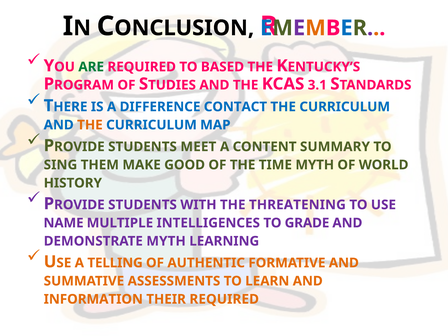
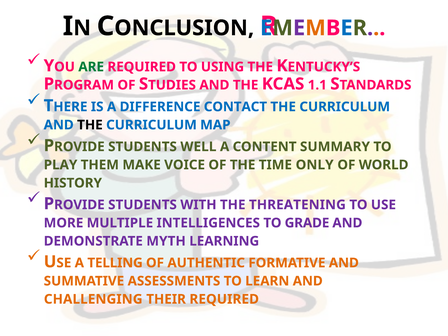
BASED: BASED -> USING
3.1: 3.1 -> 1.1
THE at (90, 125) colour: orange -> black
MEET: MEET -> WELL
SING: SING -> PLAY
GOOD: GOOD -> VOICE
TIME MYTH: MYTH -> ONLY
NAME: NAME -> MORE
INFORMATION: INFORMATION -> CHALLENGING
